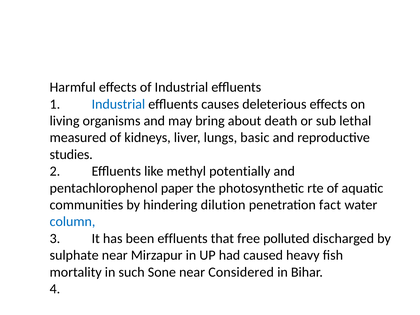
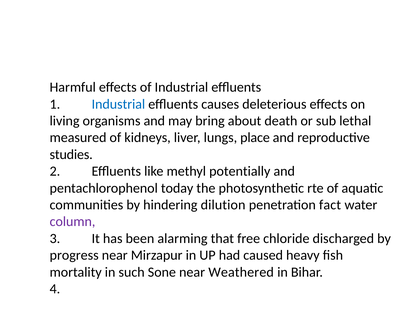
basic: basic -> place
paper: paper -> today
column colour: blue -> purple
been effluents: effluents -> alarming
polluted: polluted -> chloride
sulphate: sulphate -> progress
Considered: Considered -> Weathered
